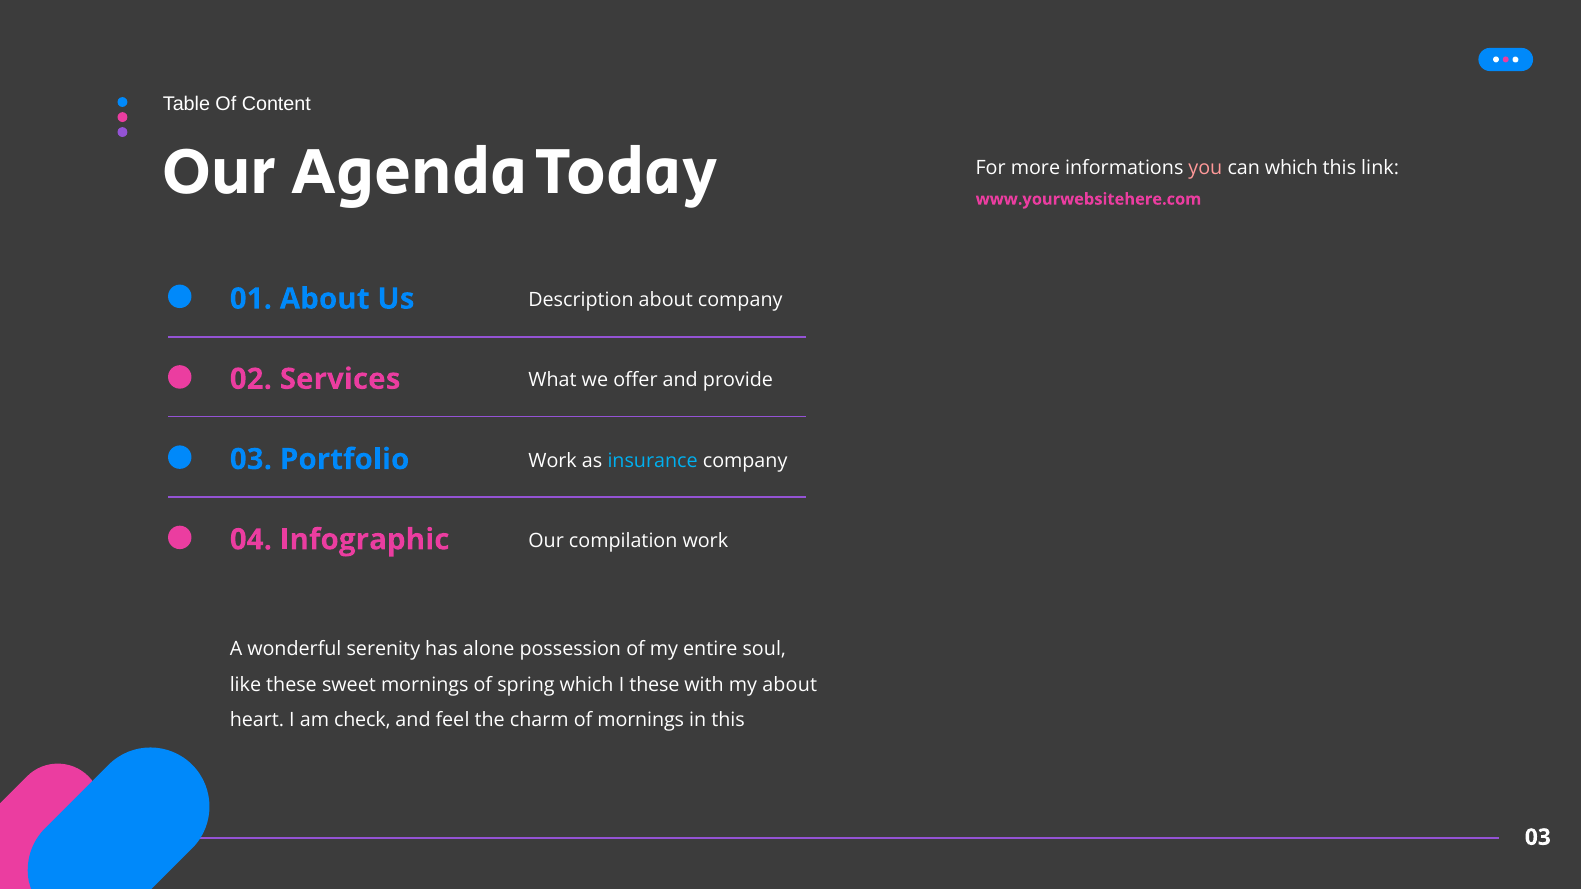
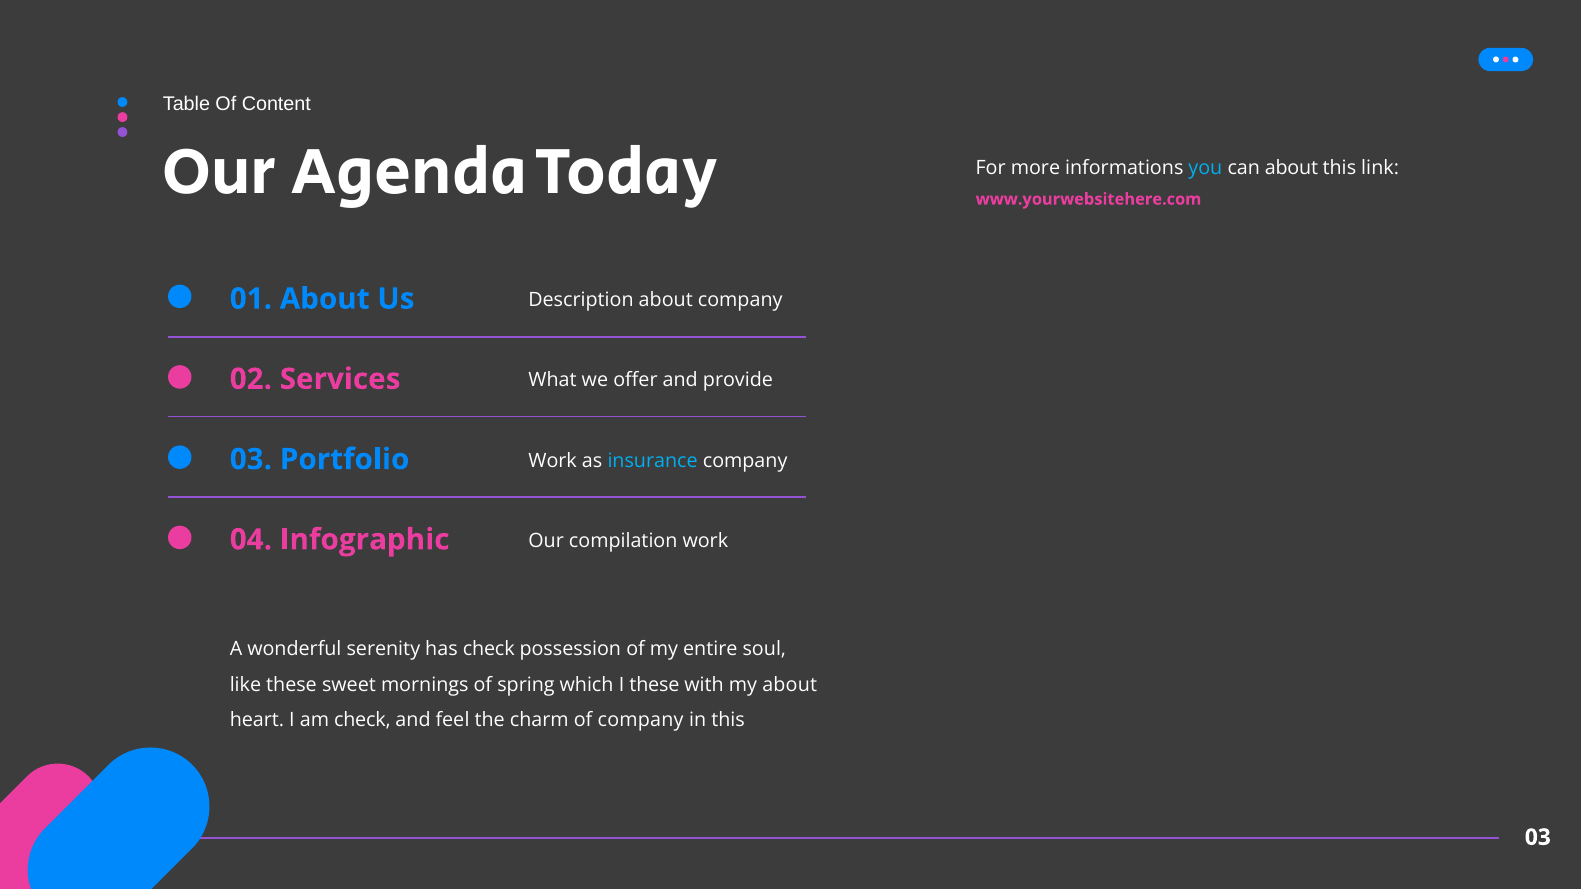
you colour: pink -> light blue
can which: which -> about
has alone: alone -> check
of mornings: mornings -> company
